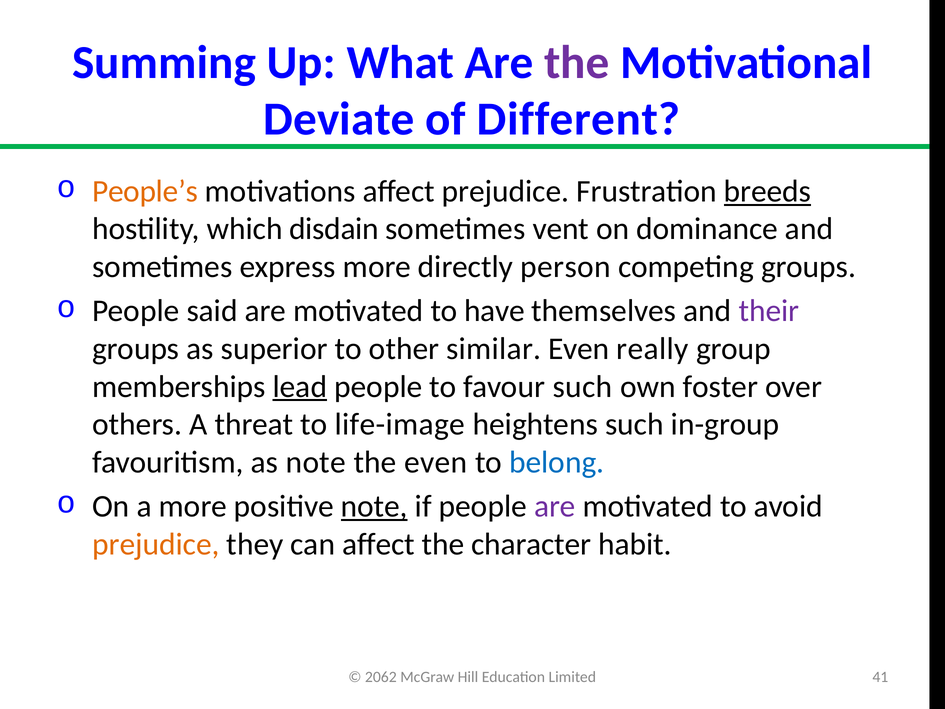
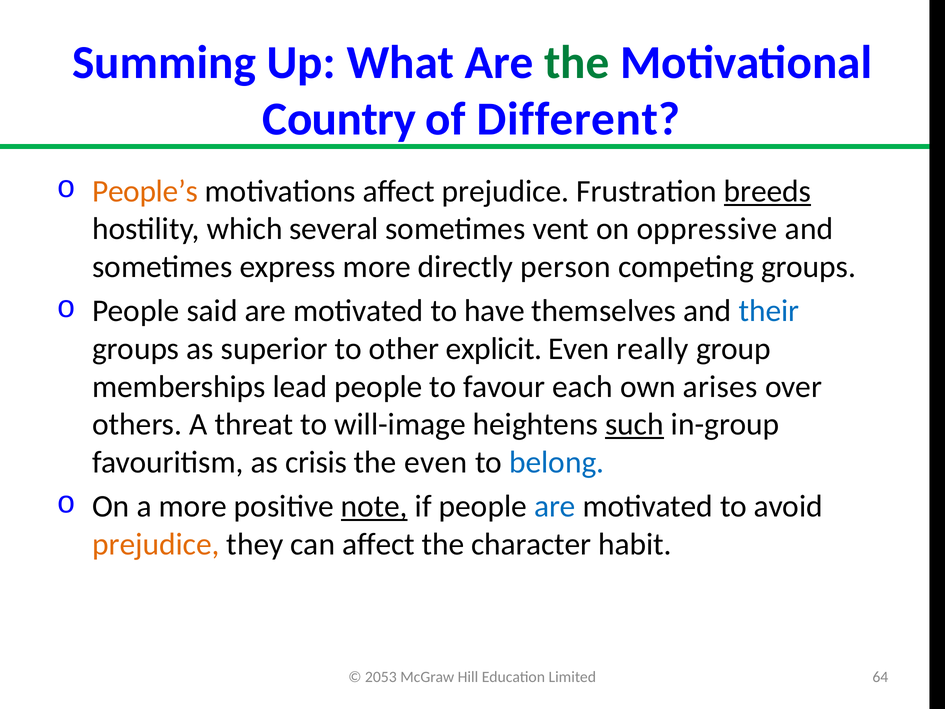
the at (577, 62) colour: purple -> green
Deviate: Deviate -> Country
disdain: disdain -> several
dominance: dominance -> oppressive
their colour: purple -> blue
similar: similar -> explicit
lead underline: present -> none
favour such: such -> each
foster: foster -> arises
life-image: life-image -> will-image
such at (634, 424) underline: none -> present
as note: note -> crisis
are at (555, 506) colour: purple -> blue
2062: 2062 -> 2053
41: 41 -> 64
